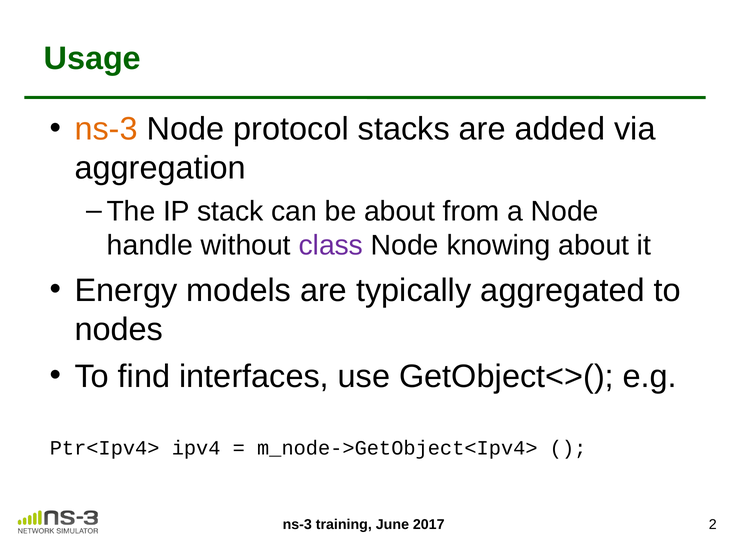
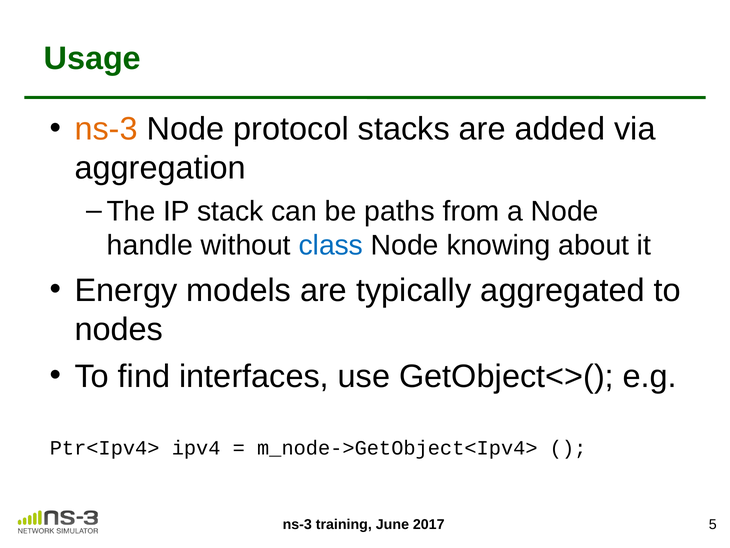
be about: about -> paths
class colour: purple -> blue
2: 2 -> 5
